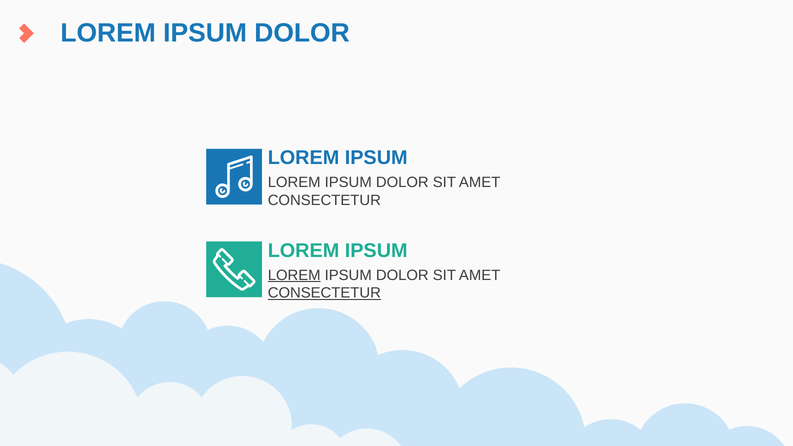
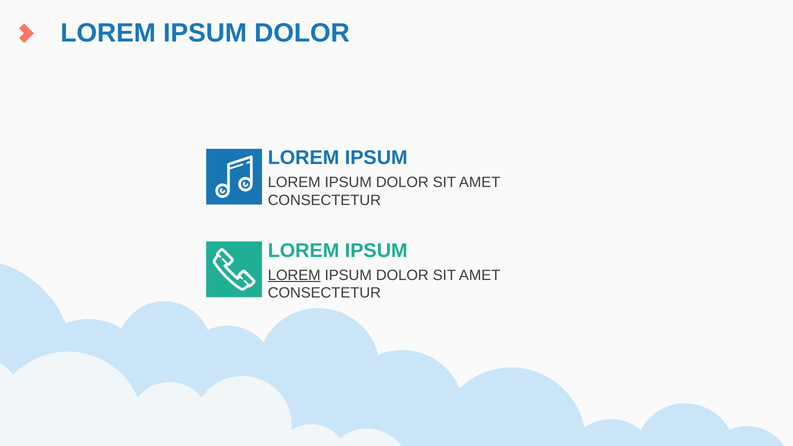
CONSECTETUR at (324, 293) underline: present -> none
